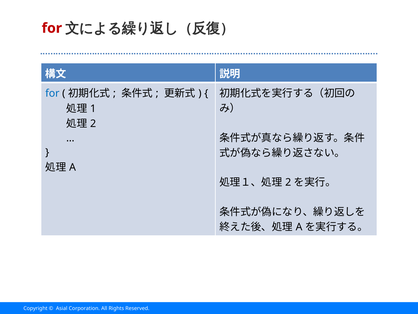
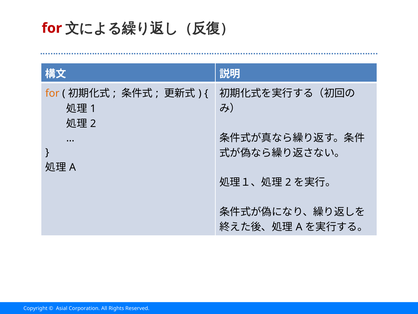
for at (52, 93) colour: blue -> orange
